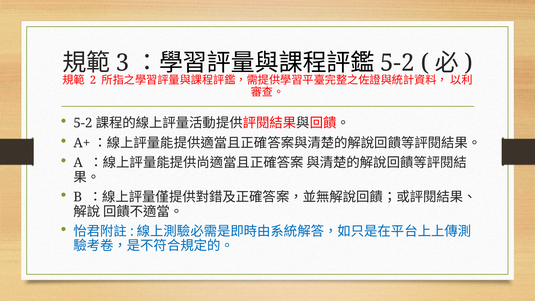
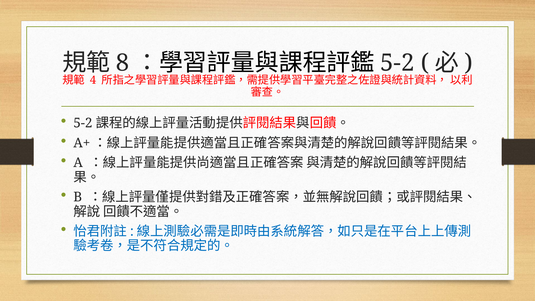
3: 3 -> 8
2: 2 -> 4
